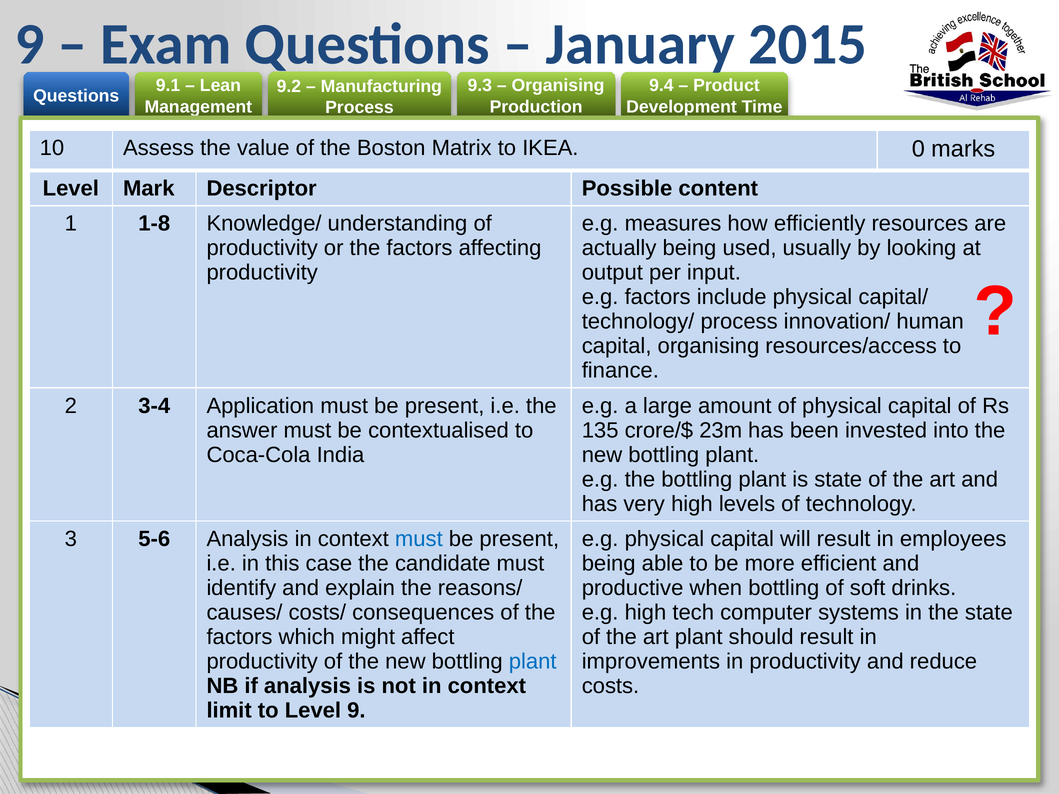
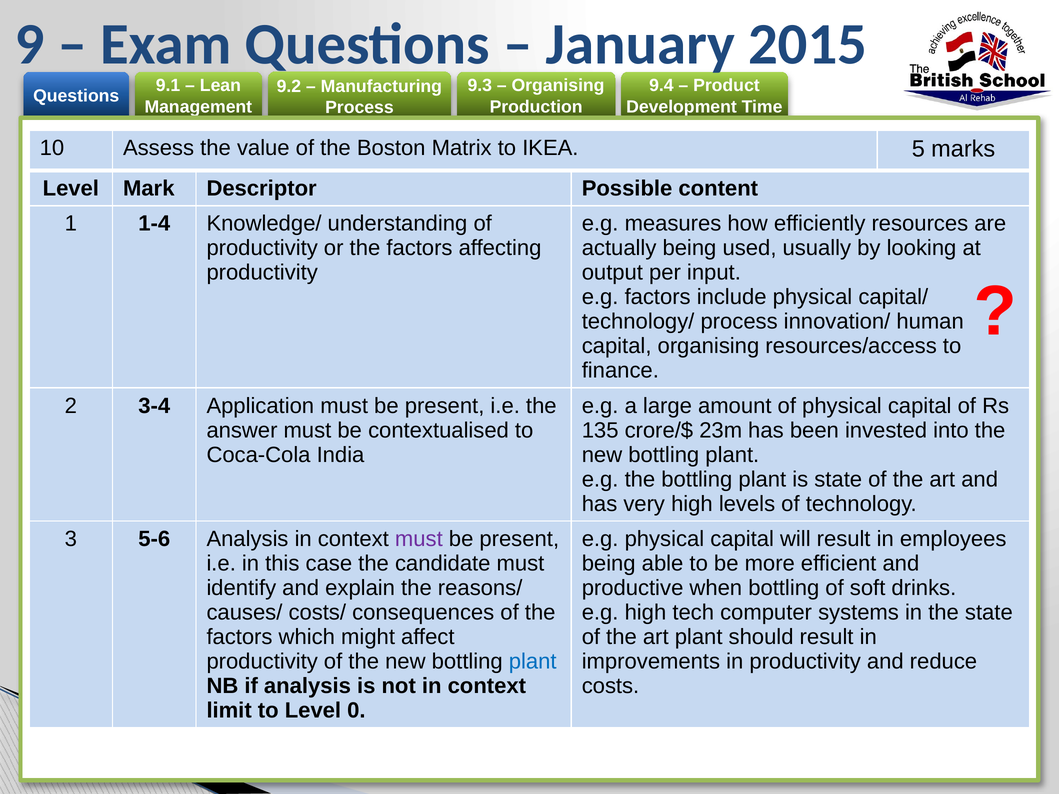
0: 0 -> 5
1-8: 1-8 -> 1-4
must at (419, 539) colour: blue -> purple
Level 9: 9 -> 0
